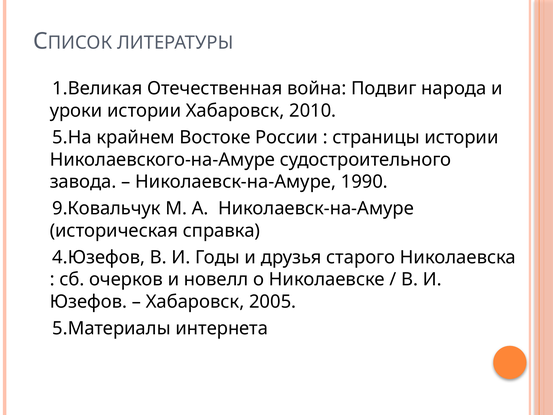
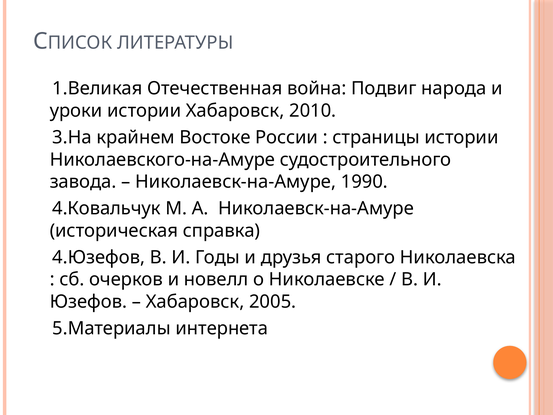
5.На: 5.На -> 3.На
9.Ковальчук: 9.Ковальчук -> 4.Ковальчук
